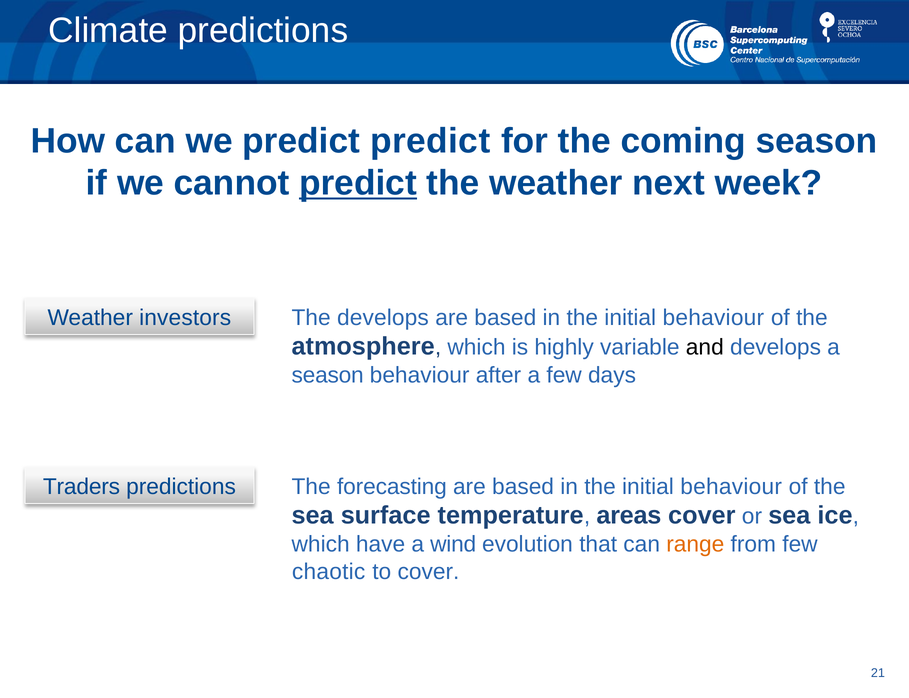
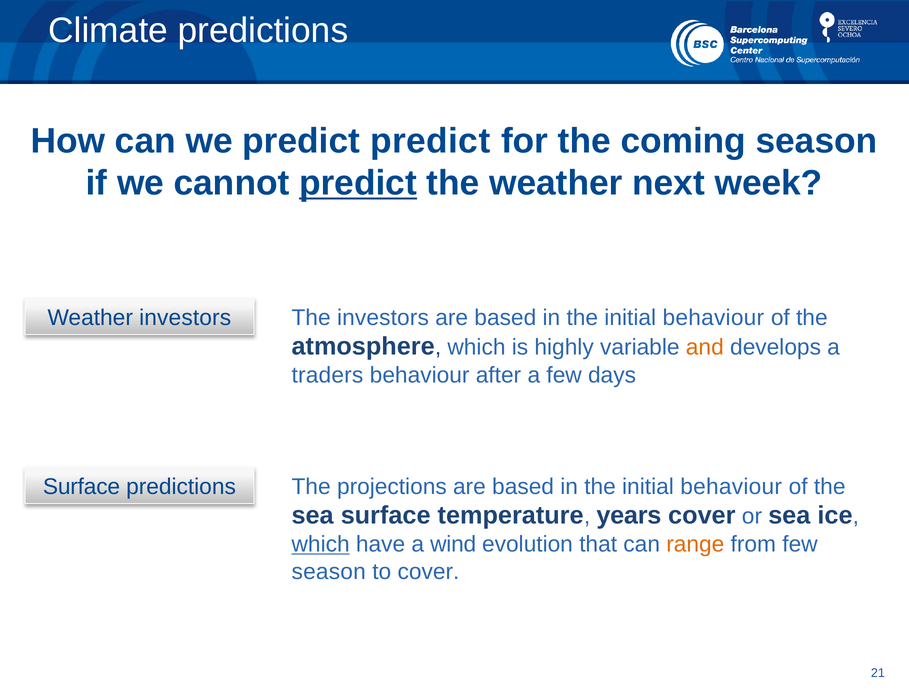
The develops: develops -> investors
and colour: black -> orange
season at (328, 375): season -> traders
forecasting: forecasting -> projections
Traders at (82, 487): Traders -> Surface
areas: areas -> years
which at (321, 544) underline: none -> present
chaotic at (329, 571): chaotic -> season
